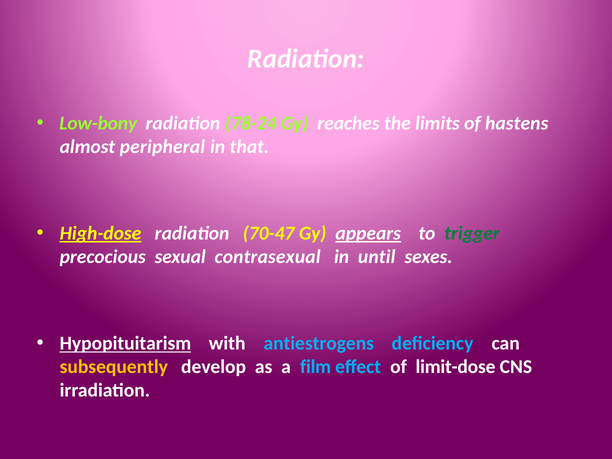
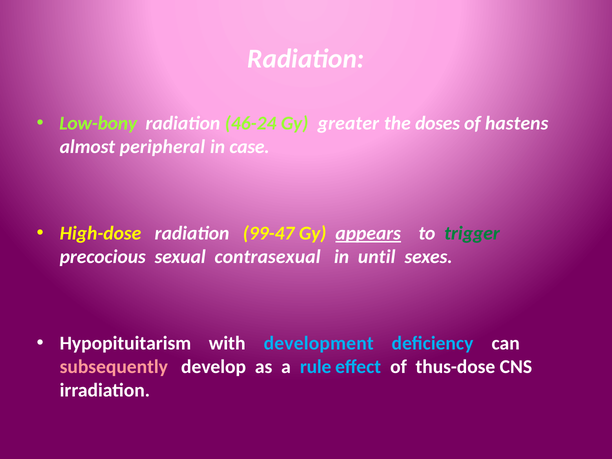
78-24: 78-24 -> 46-24
reaches: reaches -> greater
limits: limits -> doses
that: that -> case
High-dose underline: present -> none
70-47: 70-47 -> 99-47
Hypopituitarism underline: present -> none
antiestrogens: antiestrogens -> development
subsequently colour: yellow -> pink
film: film -> rule
limit-dose: limit-dose -> thus-dose
